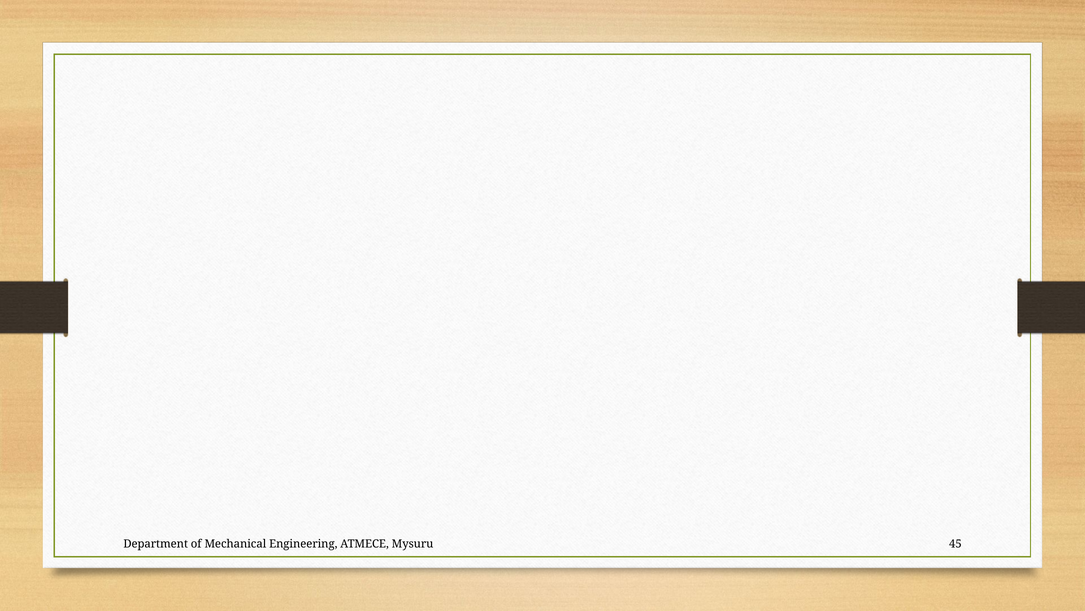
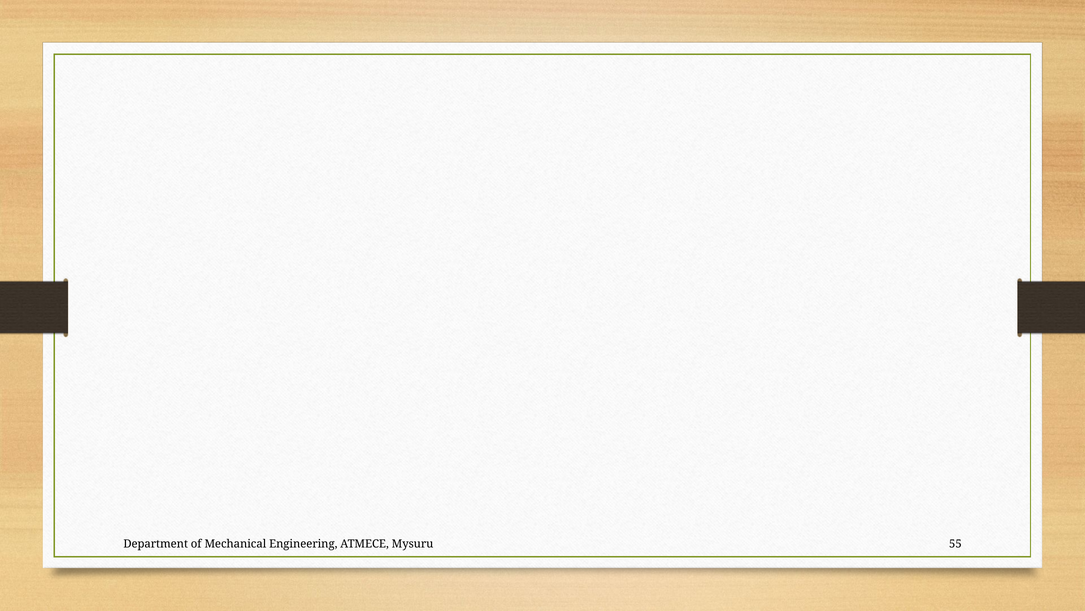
45: 45 -> 55
